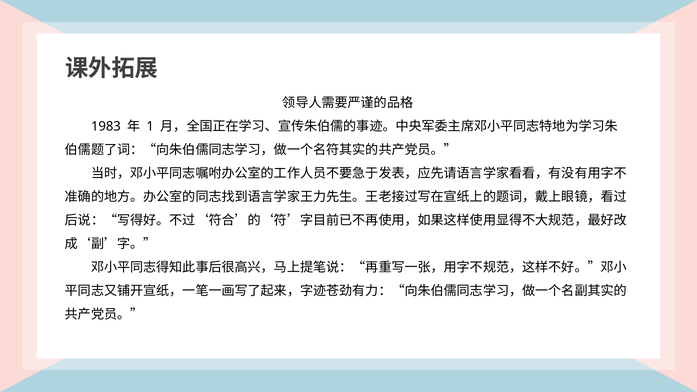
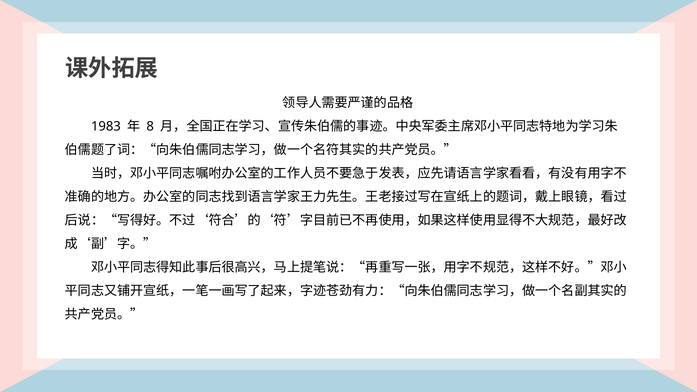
1: 1 -> 8
